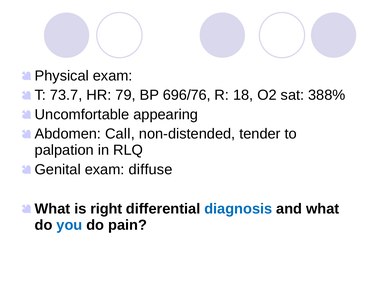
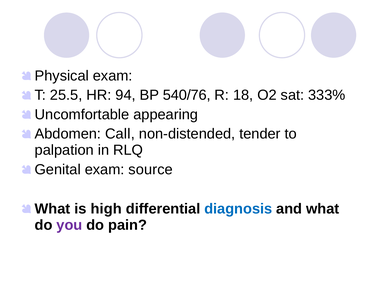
73.7: 73.7 -> 25.5
79: 79 -> 94
696/76: 696/76 -> 540/76
388%: 388% -> 333%
diffuse: diffuse -> source
right: right -> high
you colour: blue -> purple
